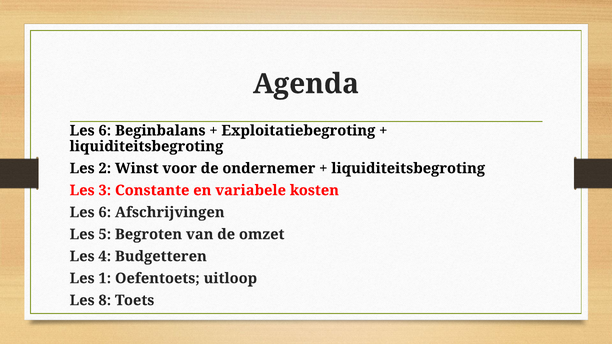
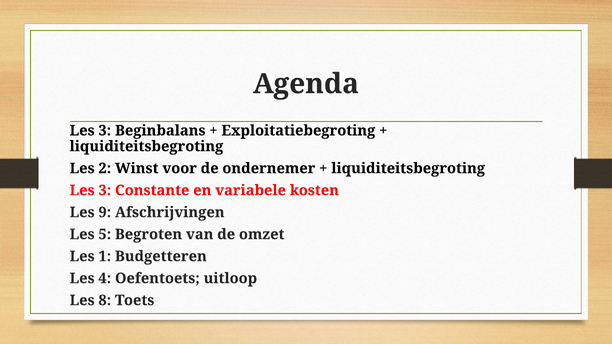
6 at (105, 131): 6 -> 3
6 at (105, 213): 6 -> 9
4: 4 -> 1
1: 1 -> 4
